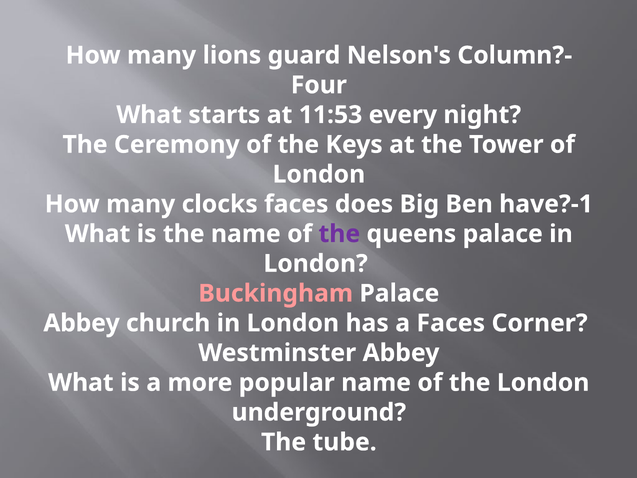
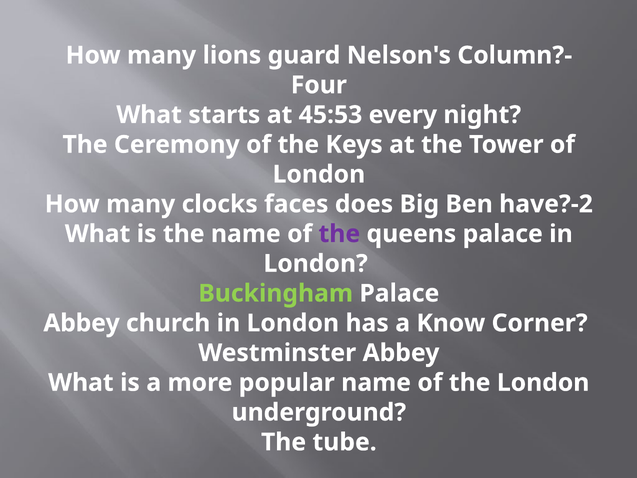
11:53: 11:53 -> 45:53
have?-1: have?-1 -> have?-2
Buckingham colour: pink -> light green
a Faces: Faces -> Know
